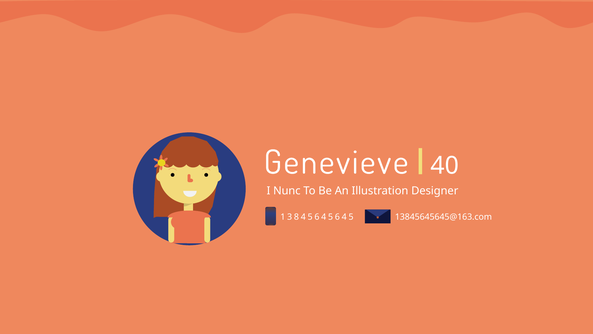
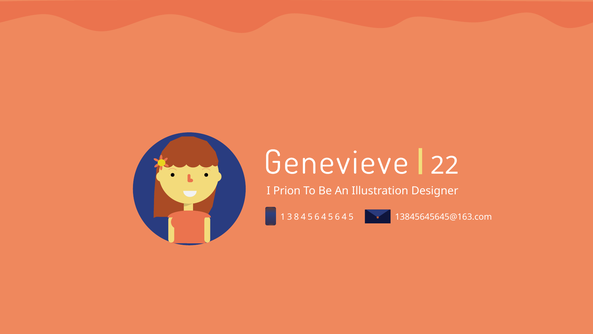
40: 40 -> 22
Nunc: Nunc -> Prion
